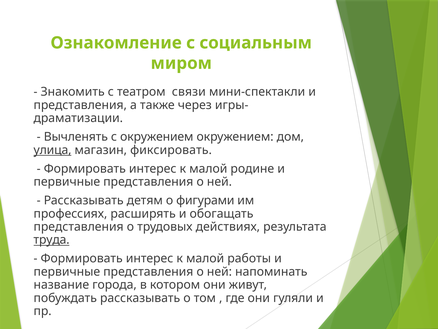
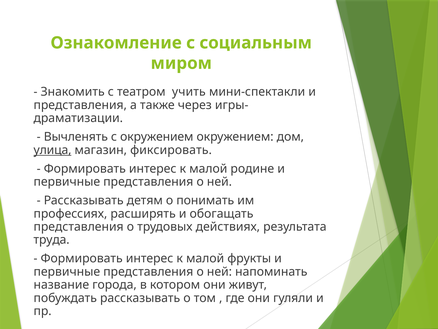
связи: связи -> учить
фигурами: фигурами -> понимать
труда underline: present -> none
работы: работы -> фрукты
